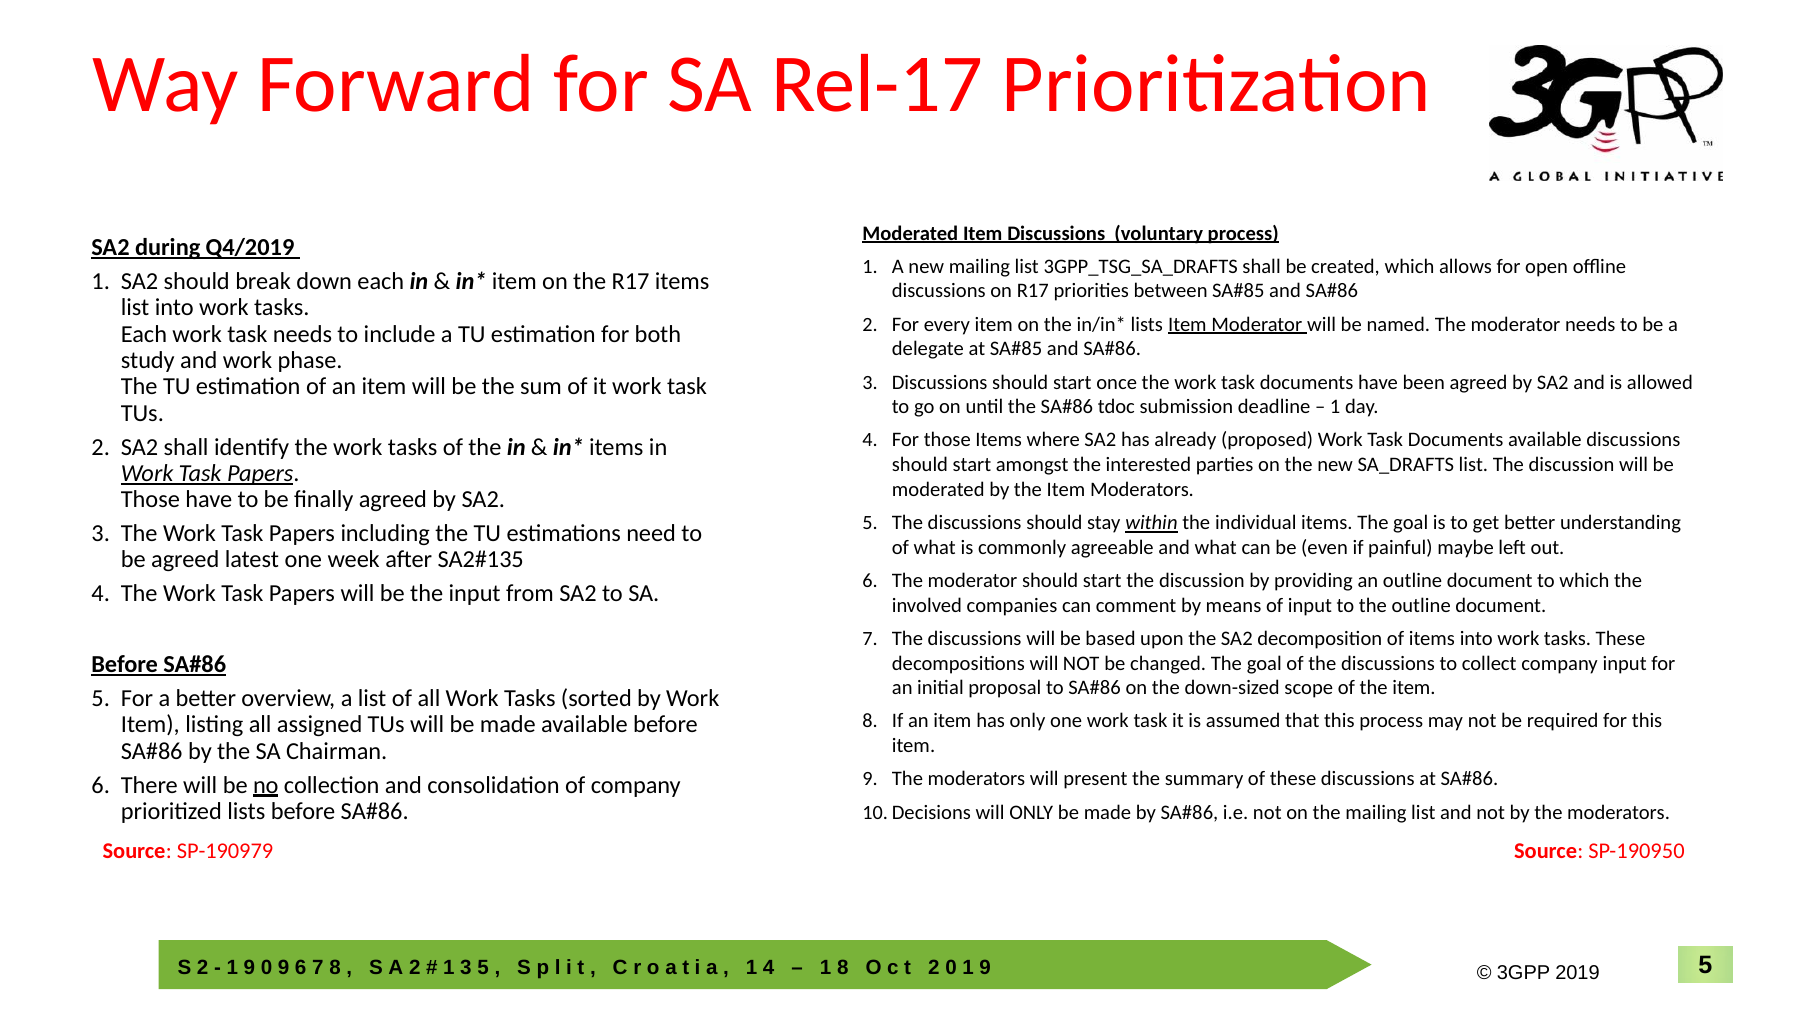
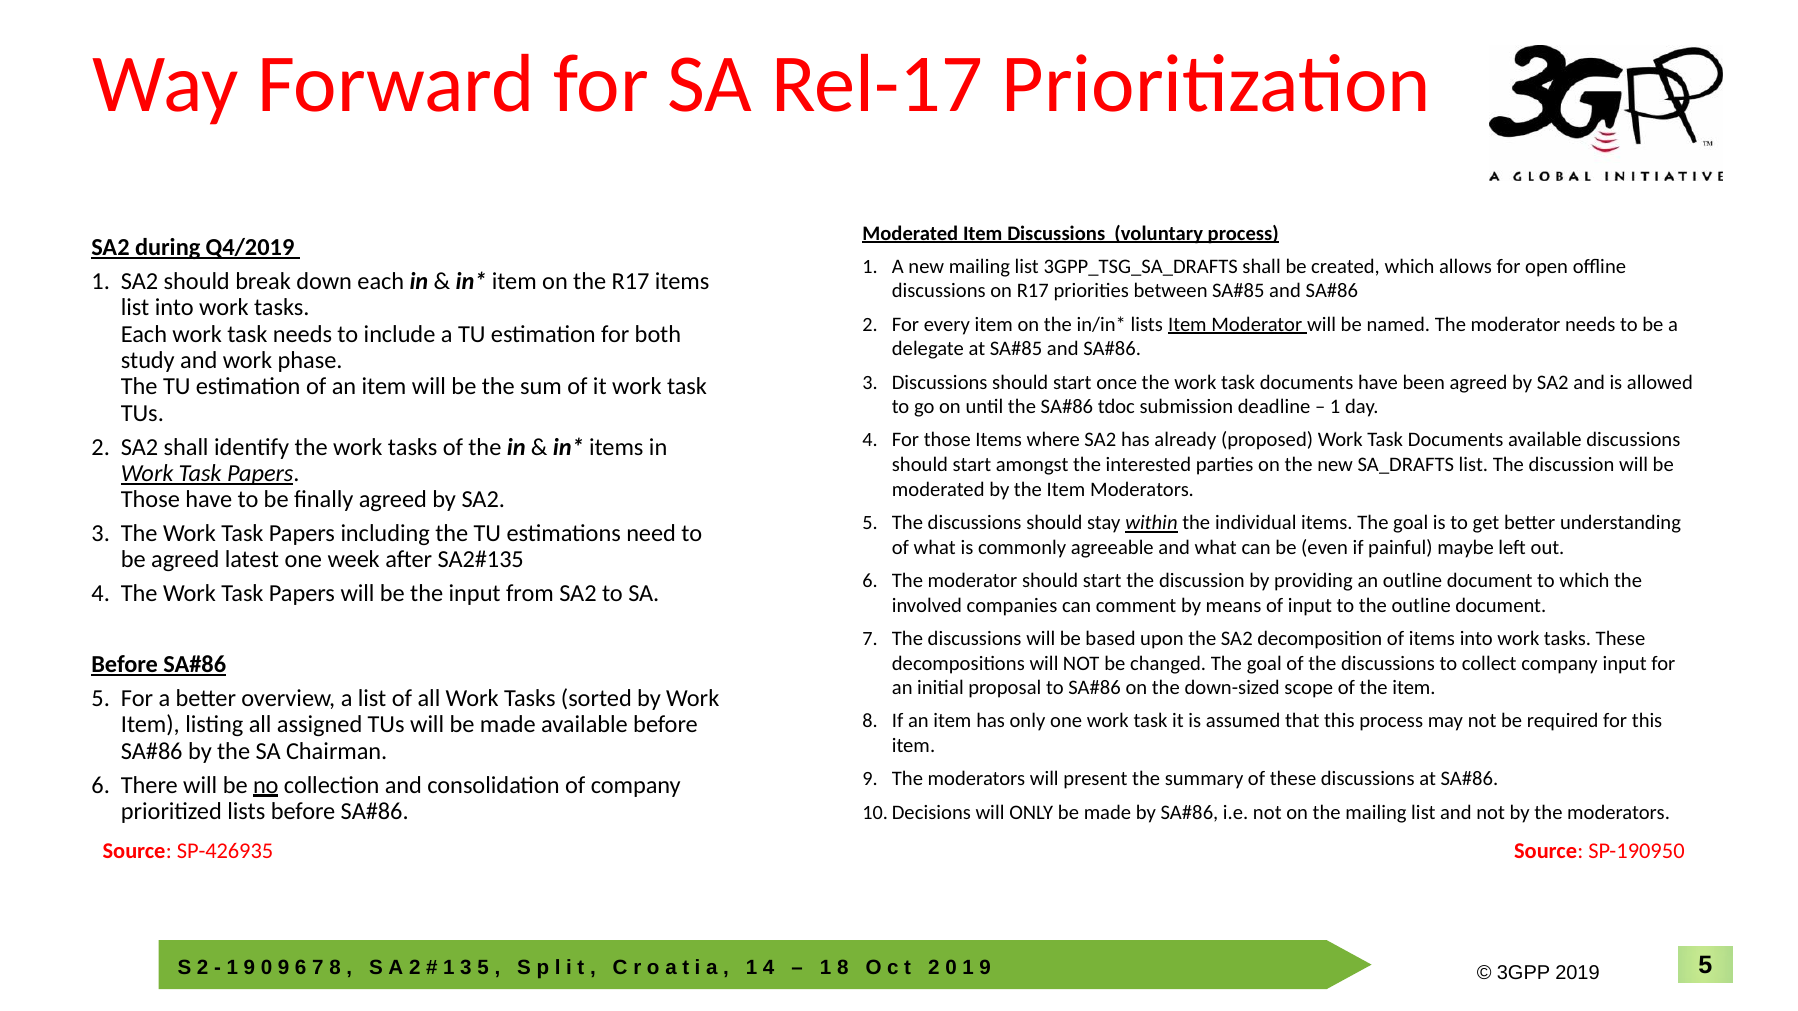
SP-190979: SP-190979 -> SP-426935
